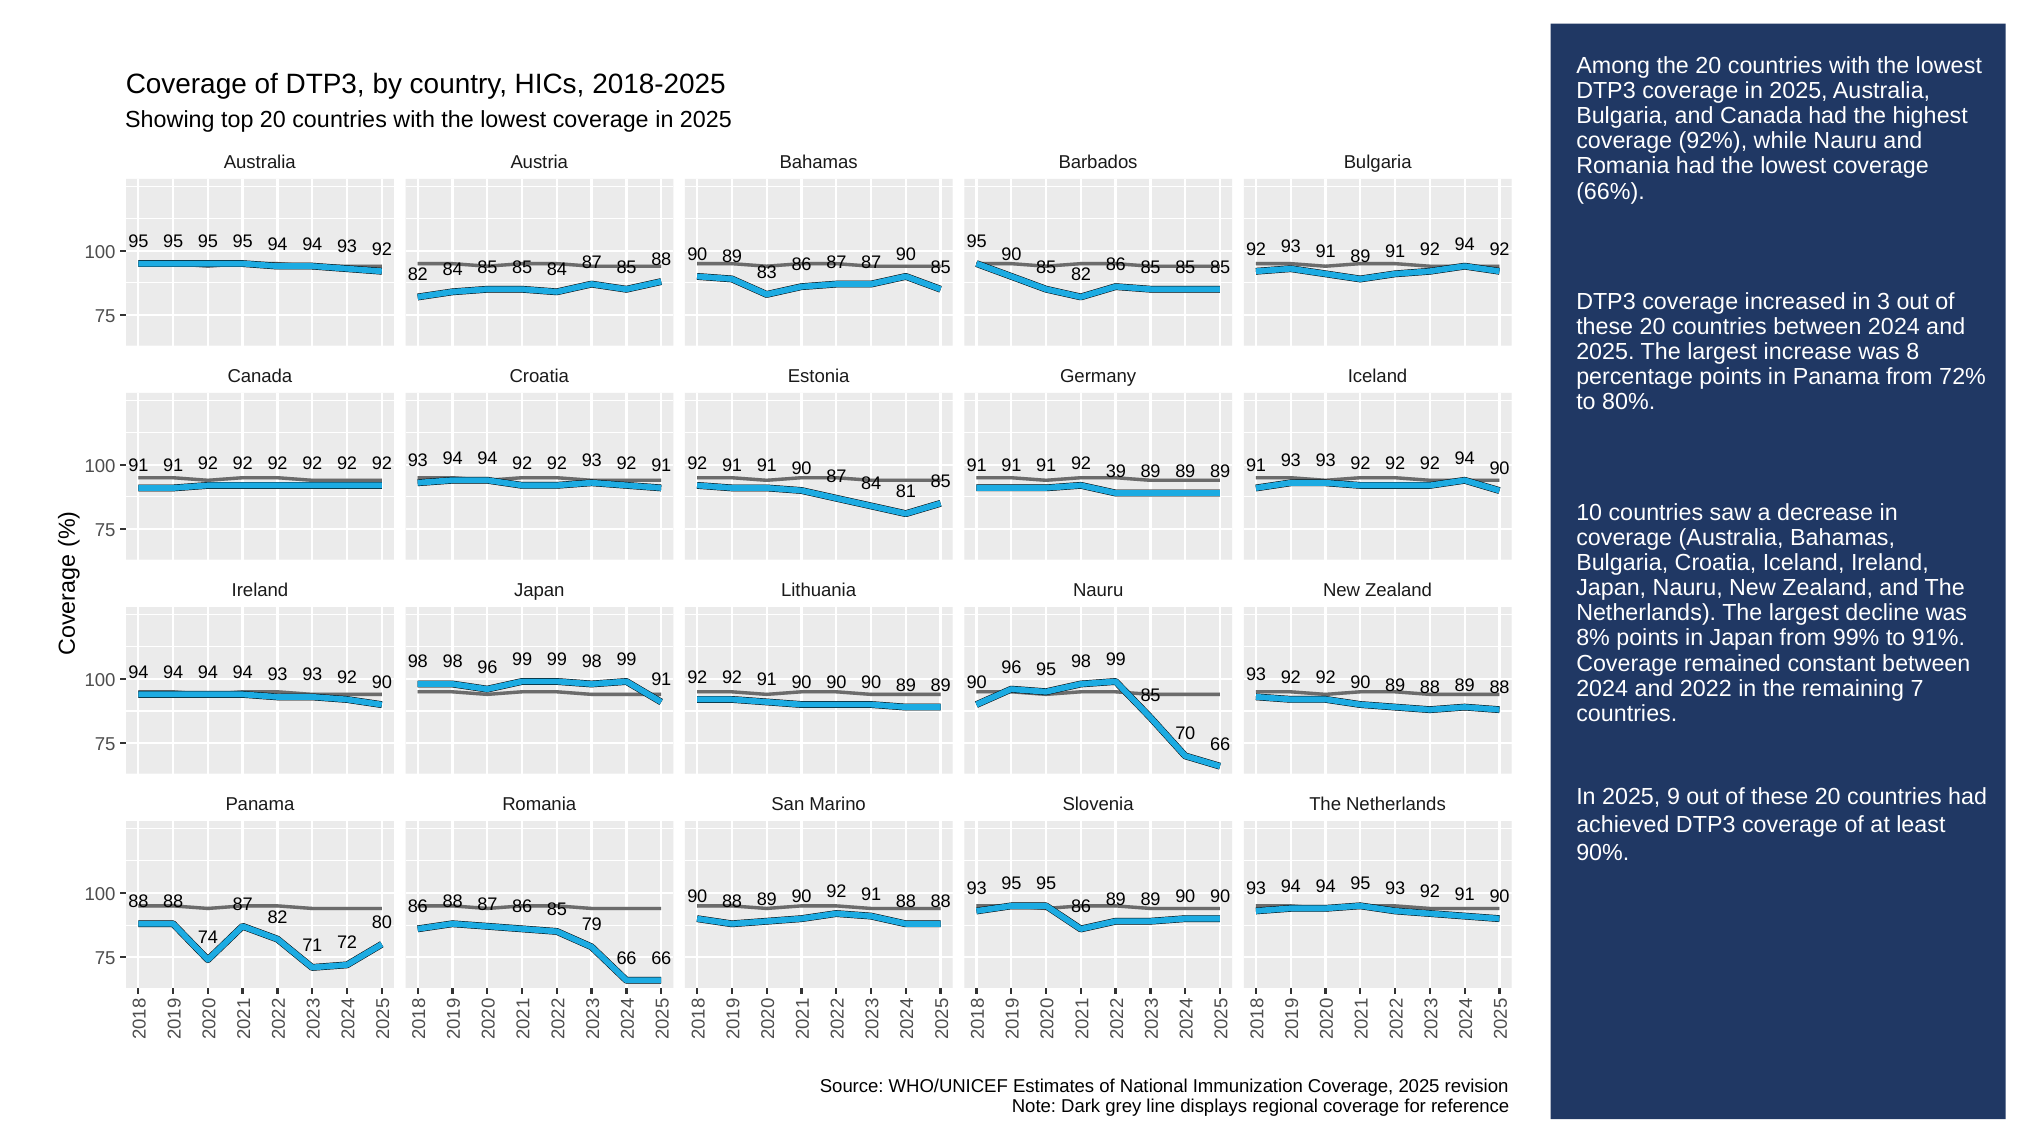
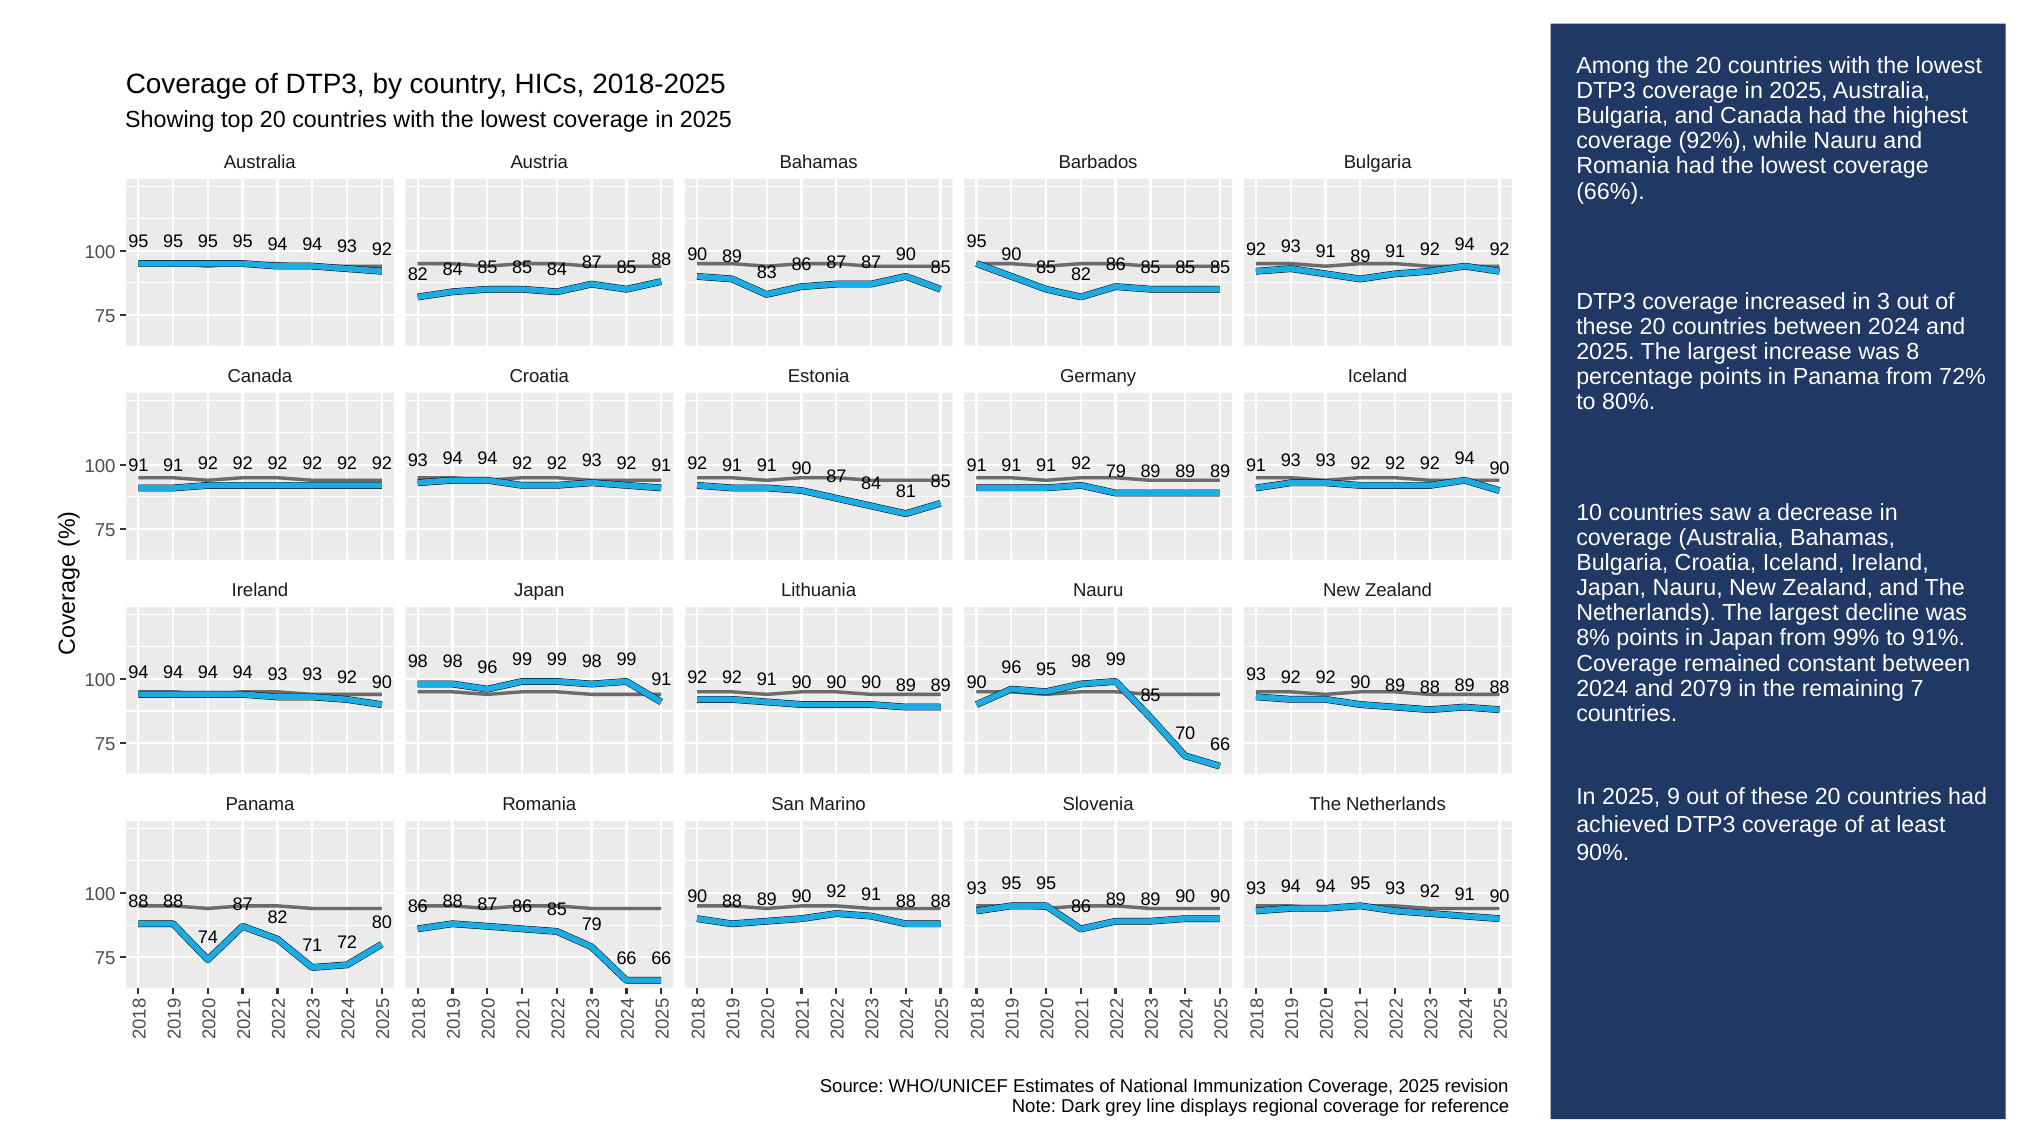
92 39: 39 -> 79
2022: 2022 -> 2079
